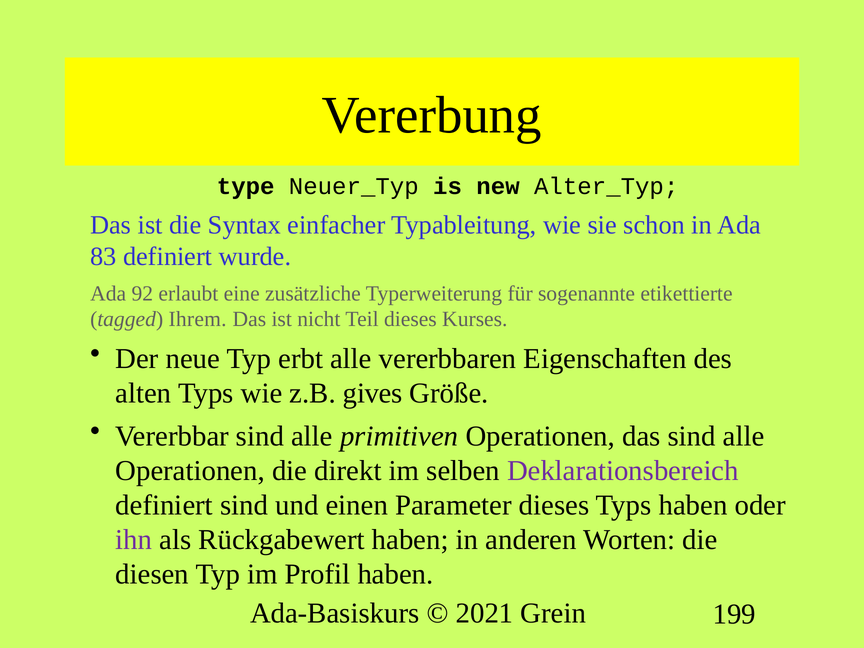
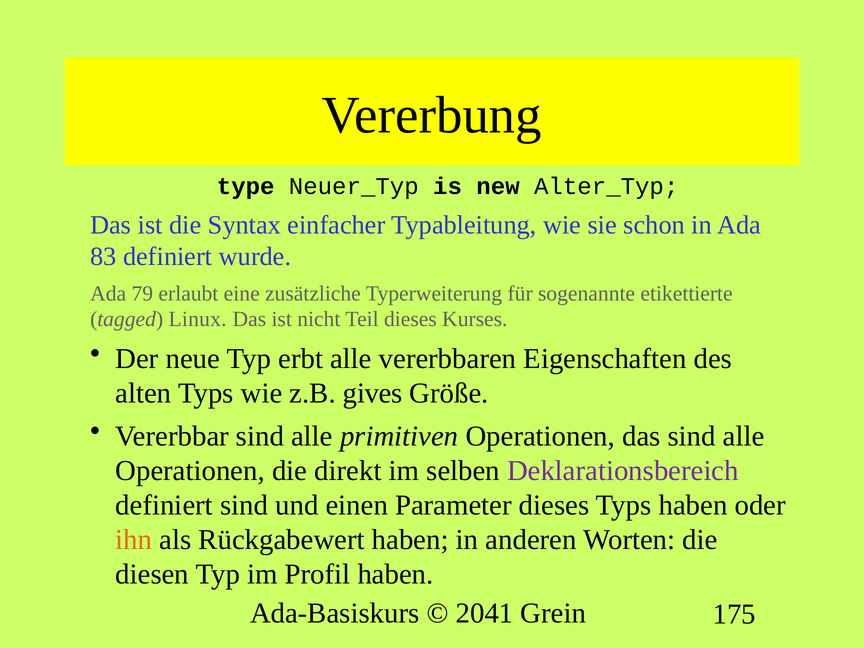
92: 92 -> 79
Ihrem: Ihrem -> Linux
ihn colour: purple -> orange
2021: 2021 -> 2041
199: 199 -> 175
